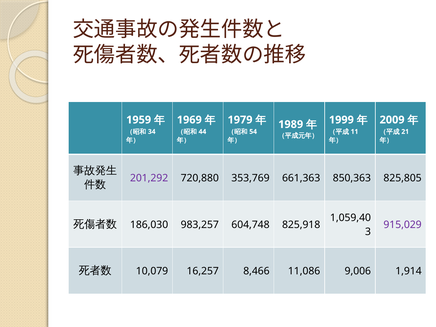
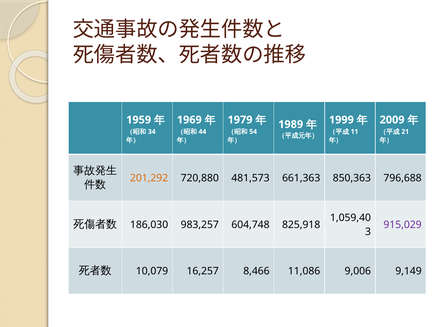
201,292 colour: purple -> orange
353,769: 353,769 -> 481,573
825,805: 825,805 -> 796,688
1,914: 1,914 -> 9,149
